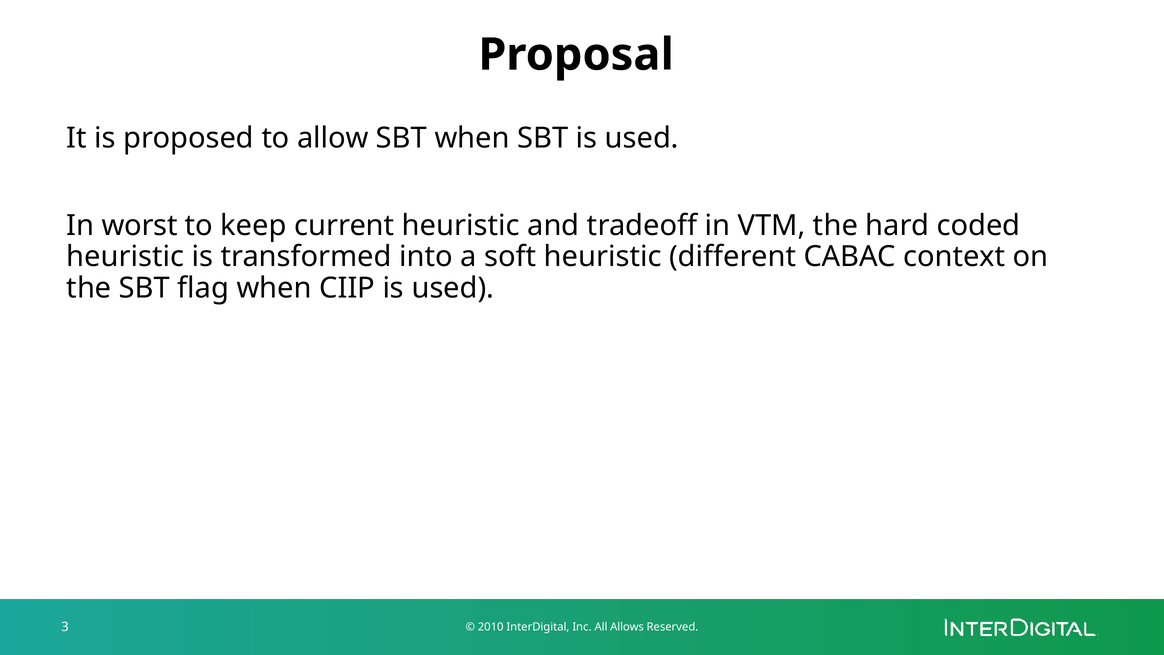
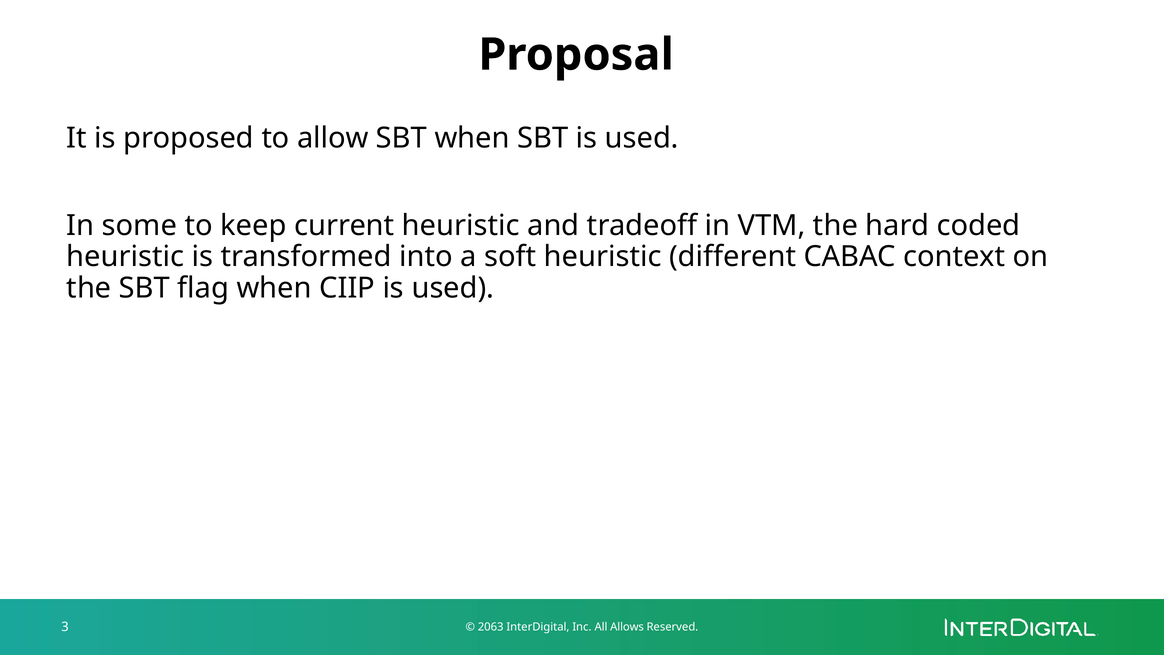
worst: worst -> some
2010: 2010 -> 2063
